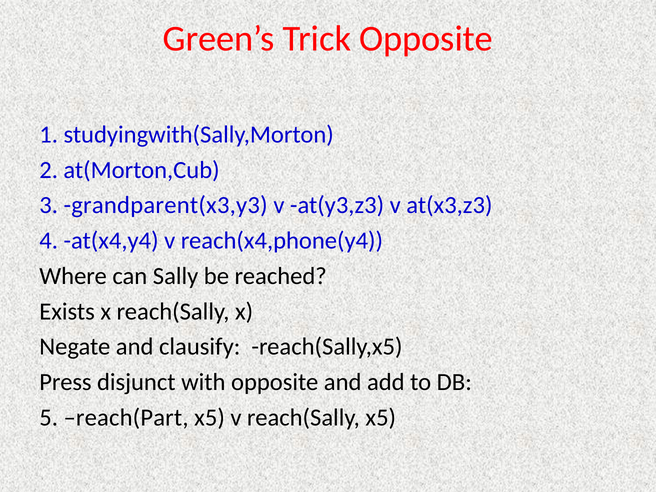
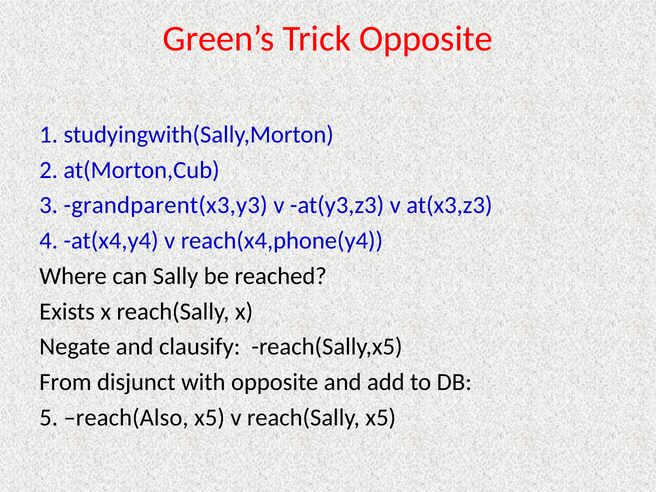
Press: Press -> From
reach(Part: reach(Part -> reach(Also
